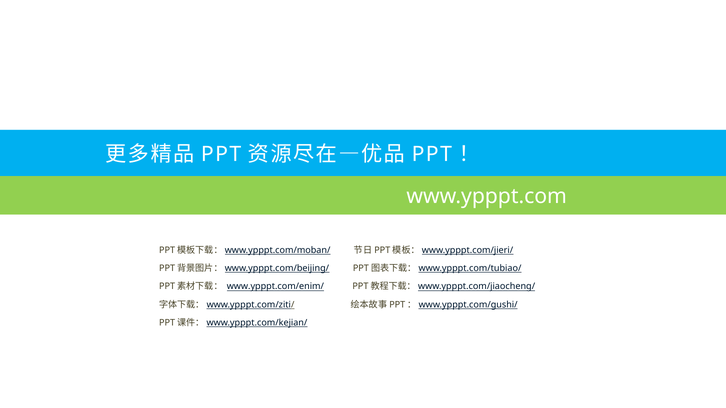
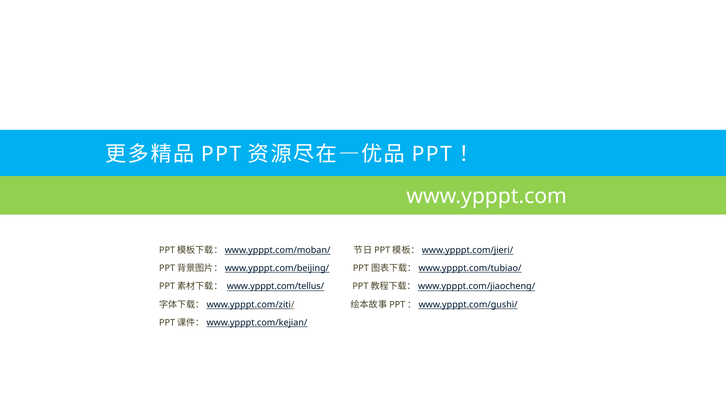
www.ypppt.com/enim/: www.ypppt.com/enim/ -> www.ypppt.com/tellus/
